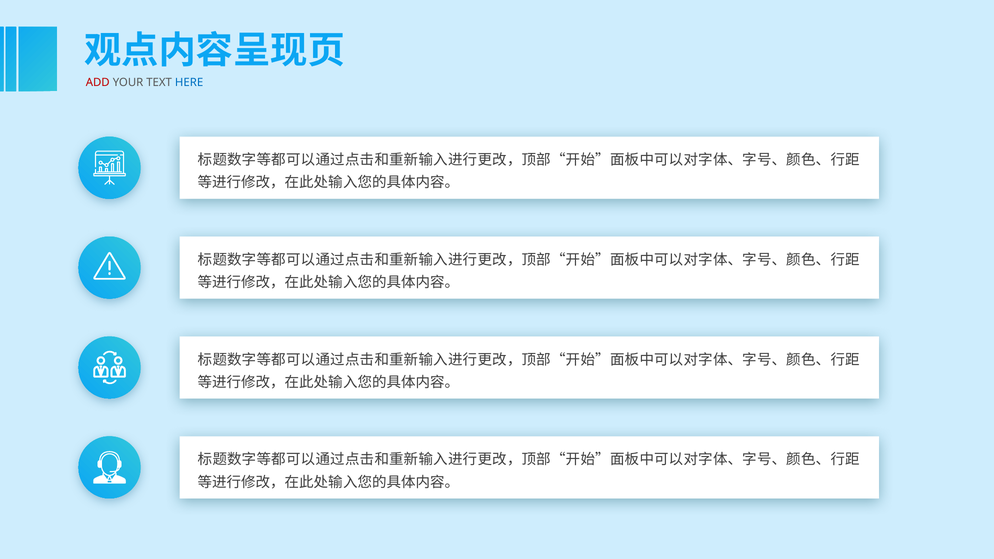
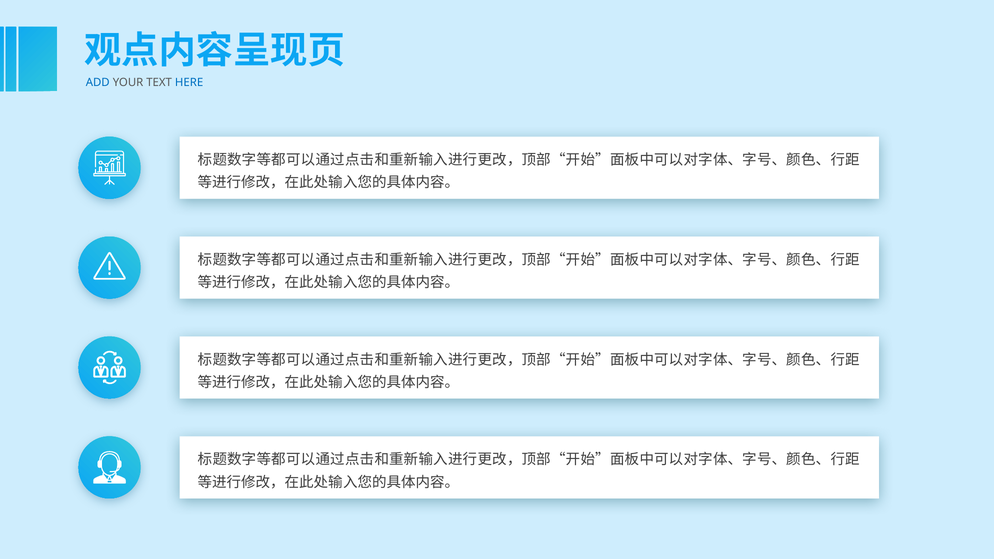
ADD colour: red -> blue
